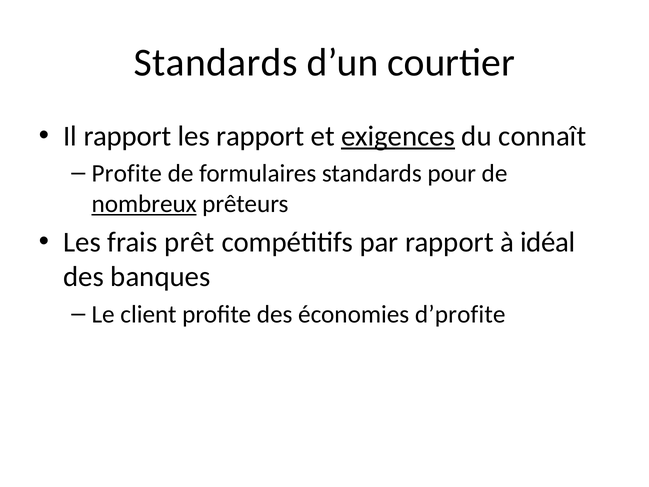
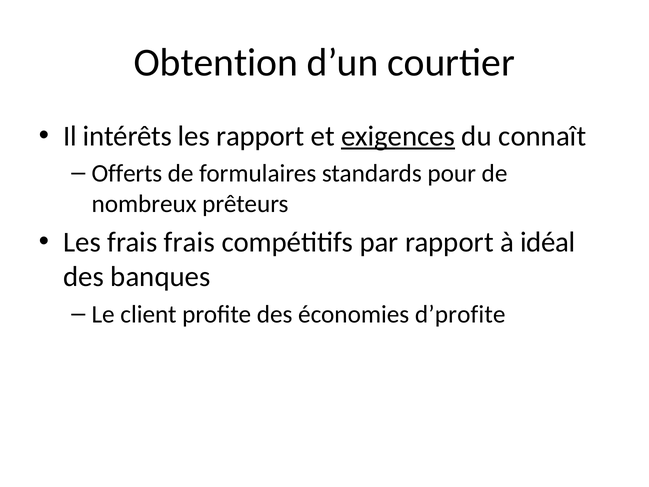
Standards at (216, 63): Standards -> Obtention
Il rapport: rapport -> intérêts
Profite at (127, 173): Profite -> Offerts
nombreux underline: present -> none
frais prêt: prêt -> frais
